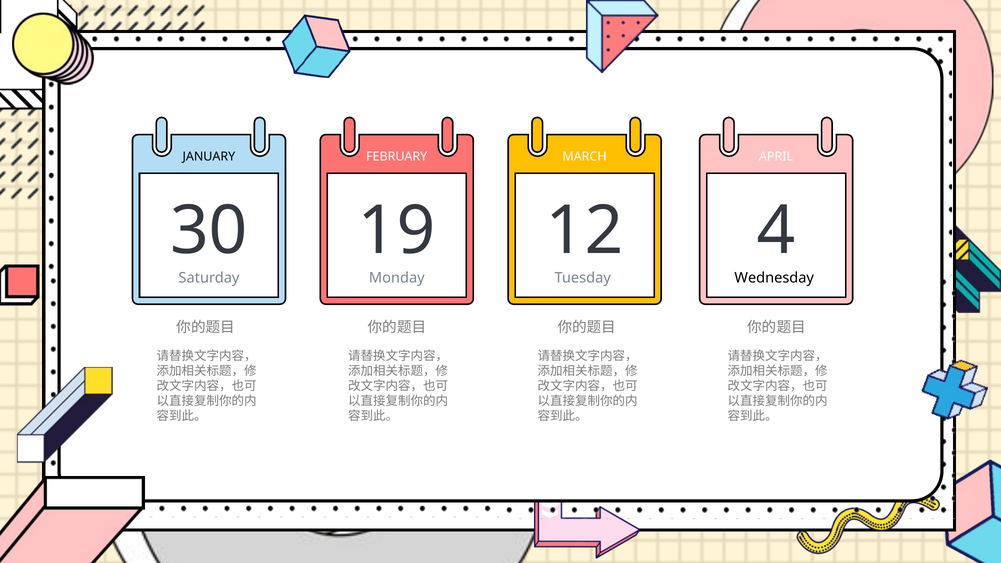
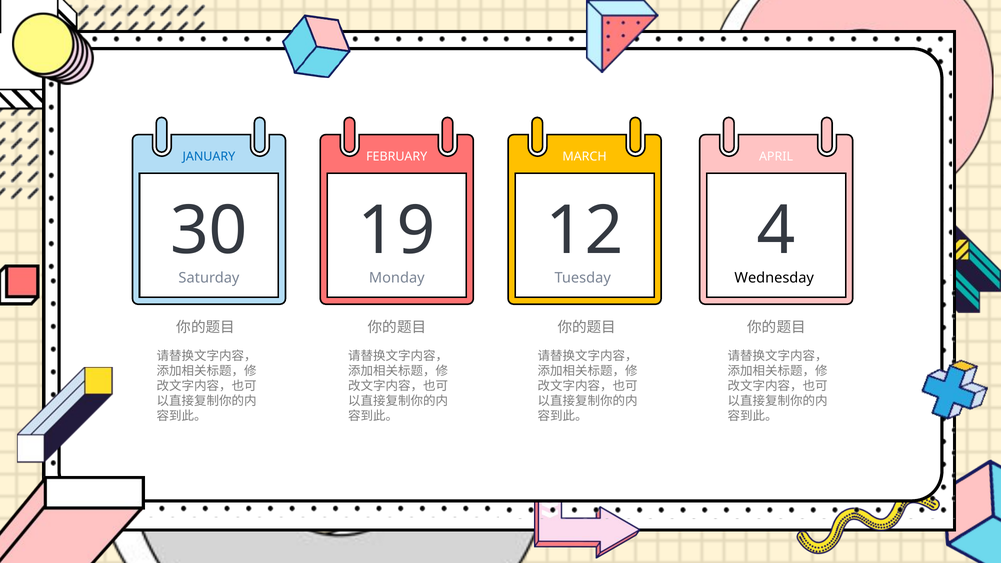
JANUARY colour: black -> blue
